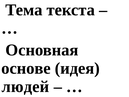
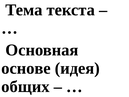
людей: людей -> общих
